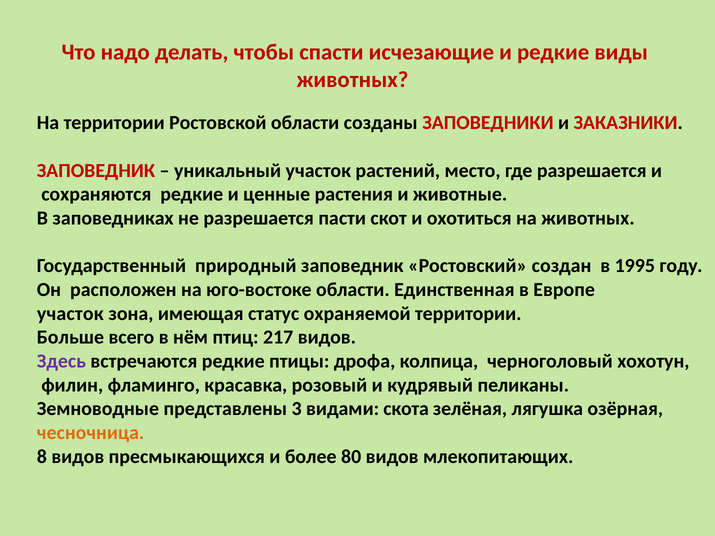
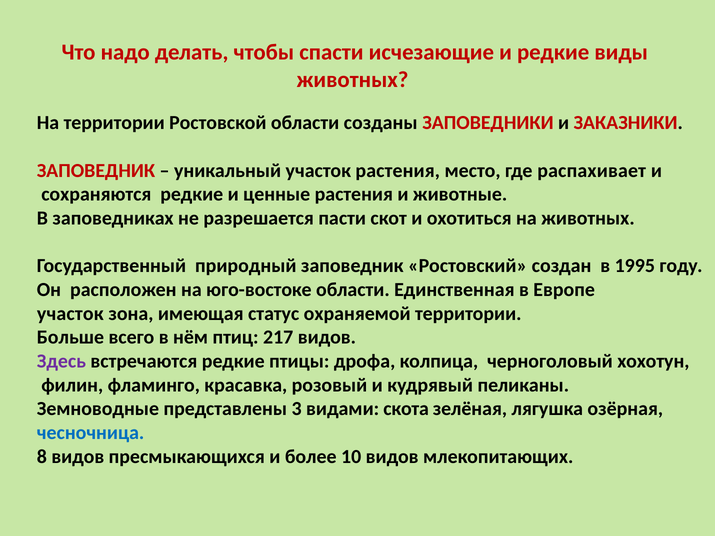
участок растений: растений -> растения
где разрешается: разрешается -> распахивает
чесночница colour: orange -> blue
80: 80 -> 10
